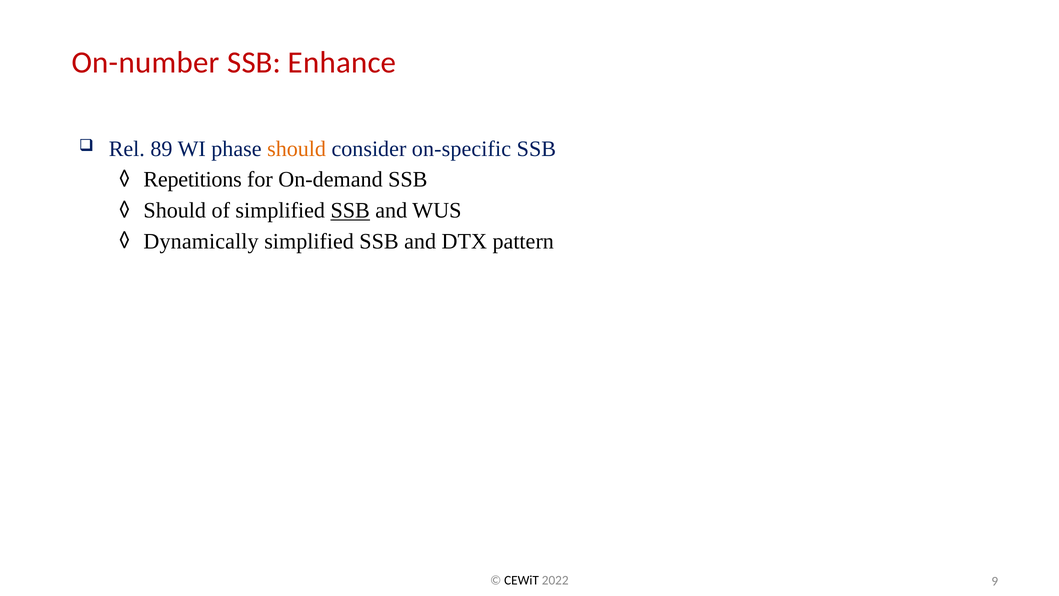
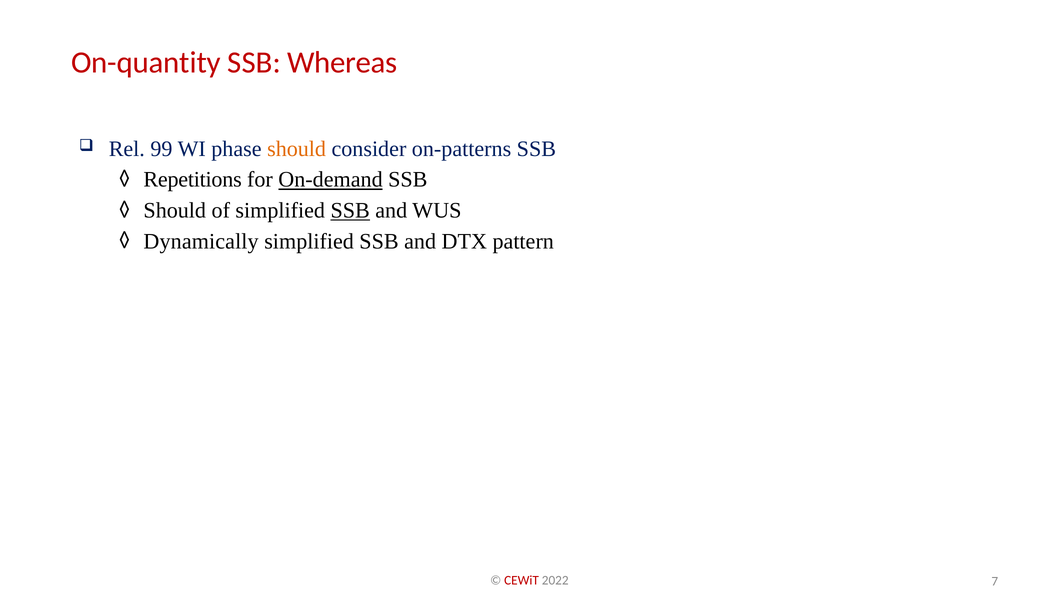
On-number: On-number -> On-quantity
Enhance: Enhance -> Whereas
89: 89 -> 99
on-specific: on-specific -> on-patterns
On-demand underline: none -> present
CEWiT colour: black -> red
9: 9 -> 7
